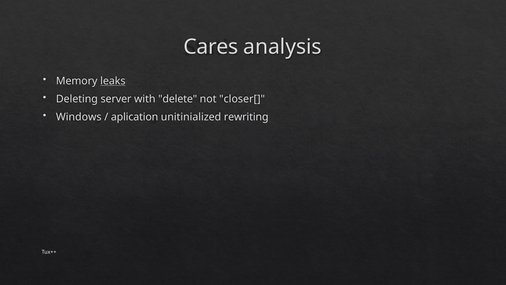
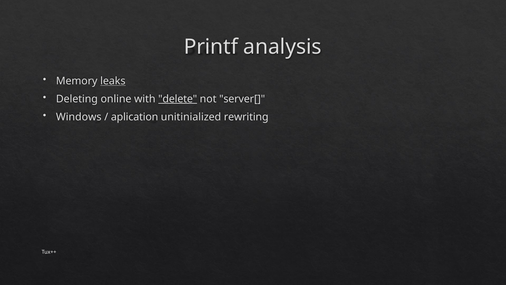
Cares: Cares -> Printf
server: server -> online
delete underline: none -> present
closer[: closer[ -> server[
